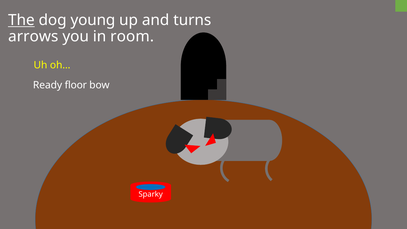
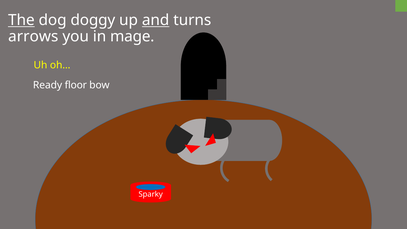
young: young -> doggy
and underline: none -> present
room: room -> mage
